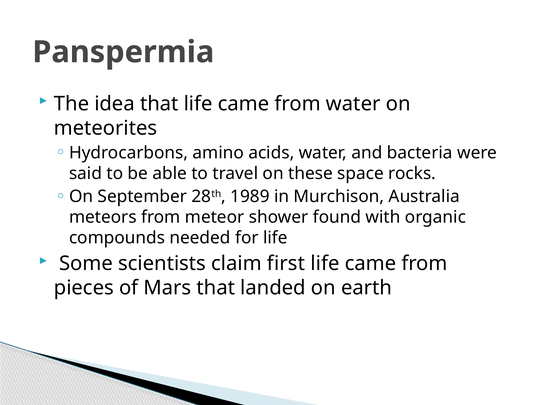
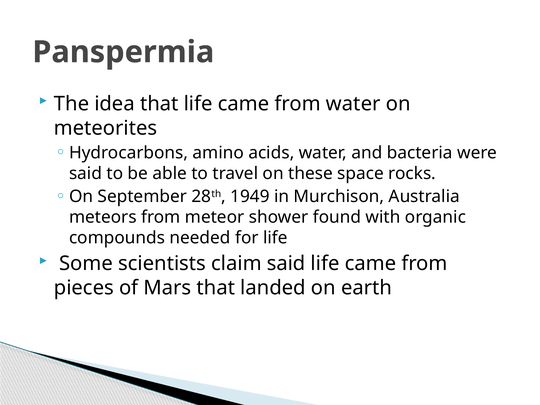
1989: 1989 -> 1949
claim first: first -> said
